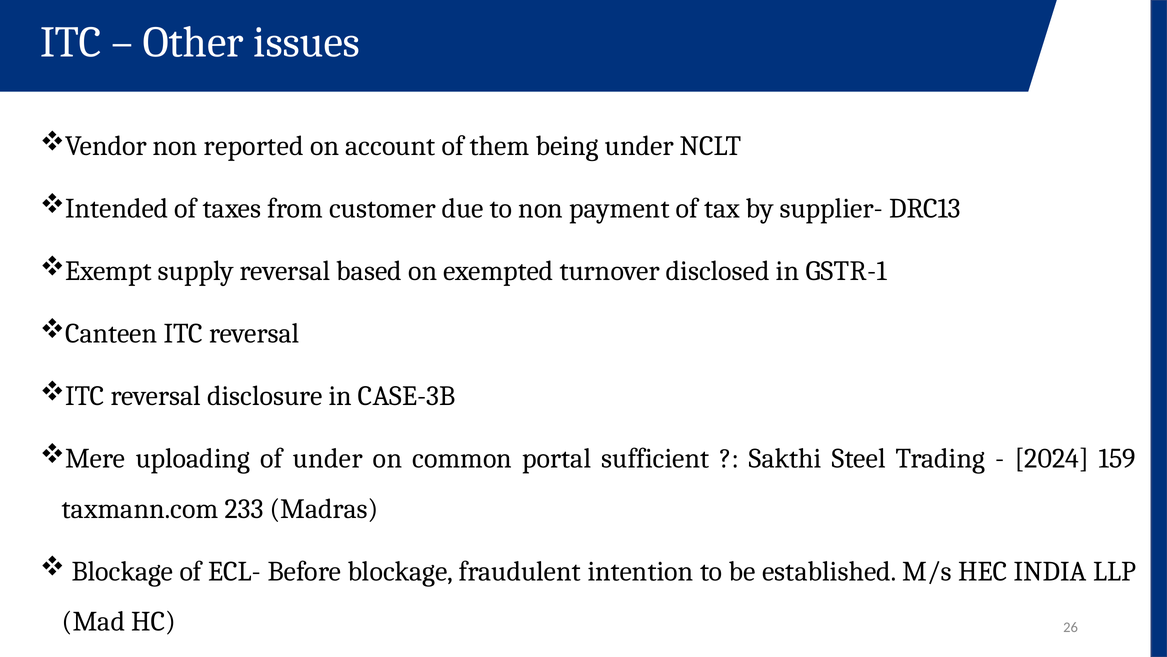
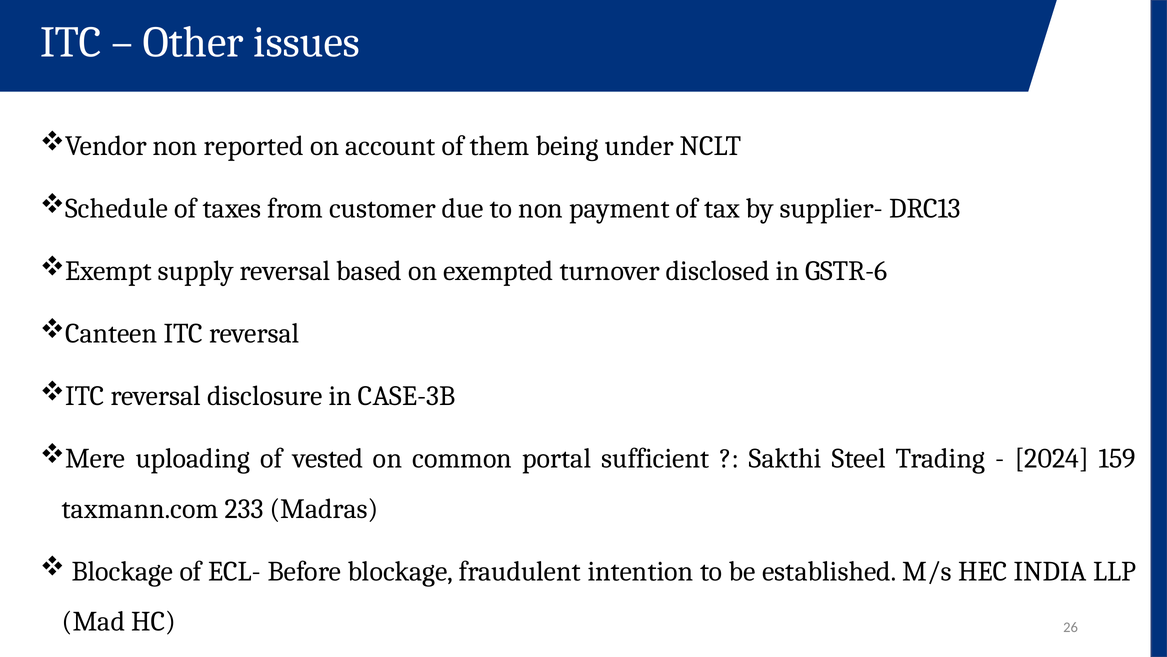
Intended: Intended -> Schedule
GSTR-1: GSTR-1 -> GSTR-6
of under: under -> vested
